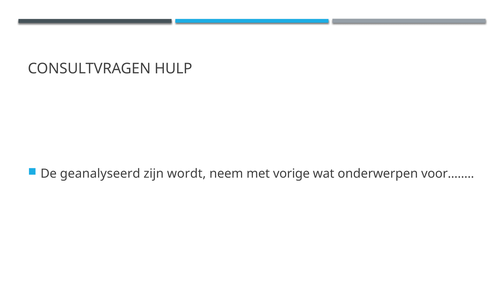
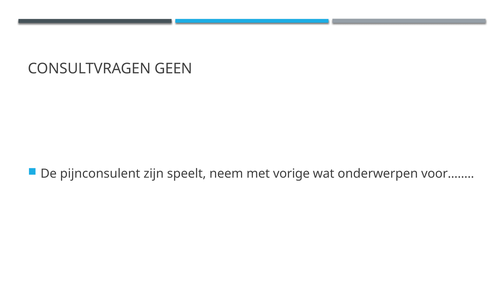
HULP: HULP -> GEEN
geanalyseerd: geanalyseerd -> pijnconsulent
wordt: wordt -> speelt
